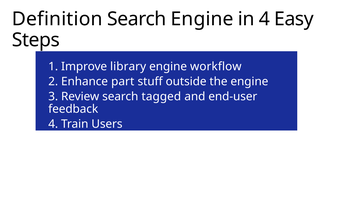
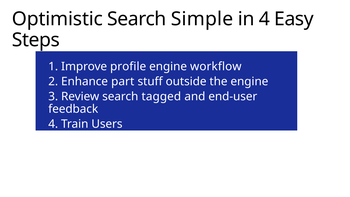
Definition: Definition -> Optimistic
Search Engine: Engine -> Simple
library: library -> profile
